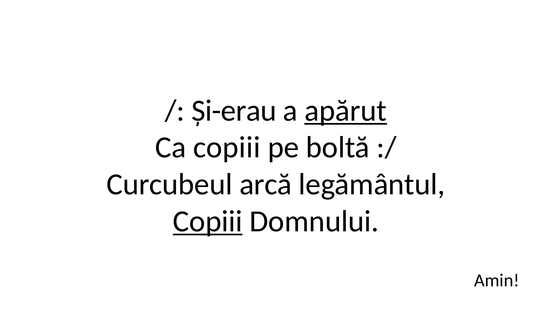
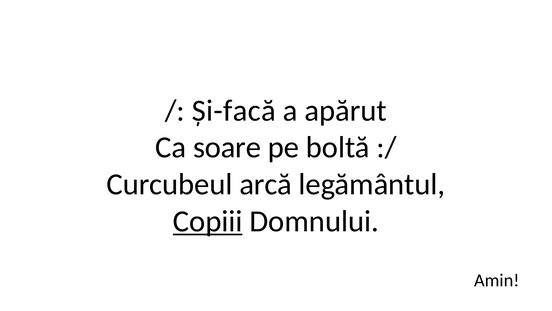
Și-erau: Și-erau -> Și-facă
apărut underline: present -> none
Ca copiii: copiii -> soare
